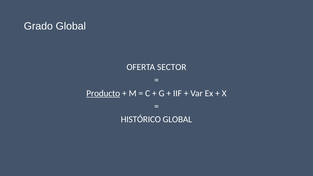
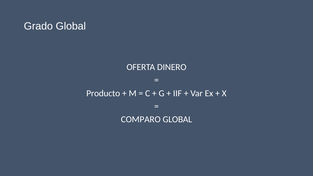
SECTOR: SECTOR -> DINERO
Producto underline: present -> none
HISTÓRICO: HISTÓRICO -> COMPARO
